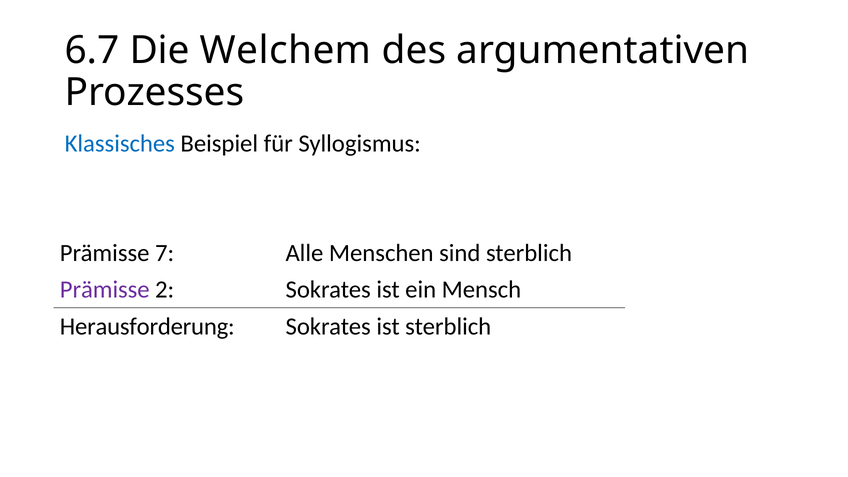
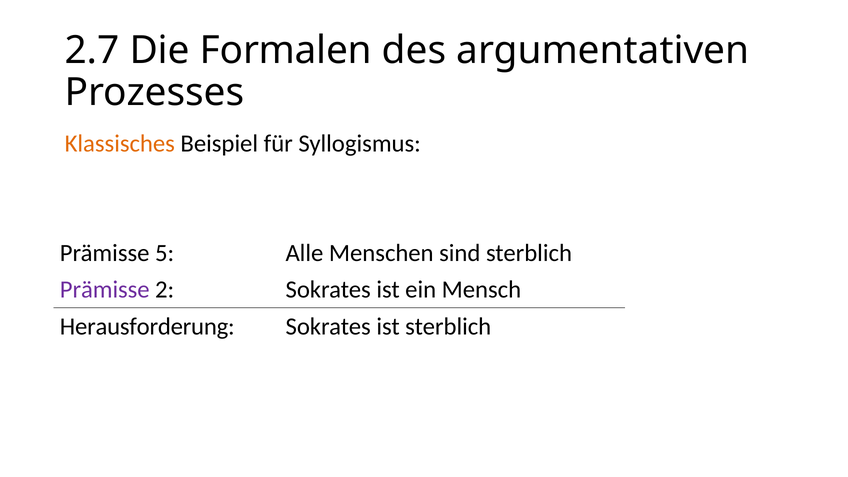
6.7: 6.7 -> 2.7
Welchem: Welchem -> Formalen
Klassisches colour: blue -> orange
7: 7 -> 5
